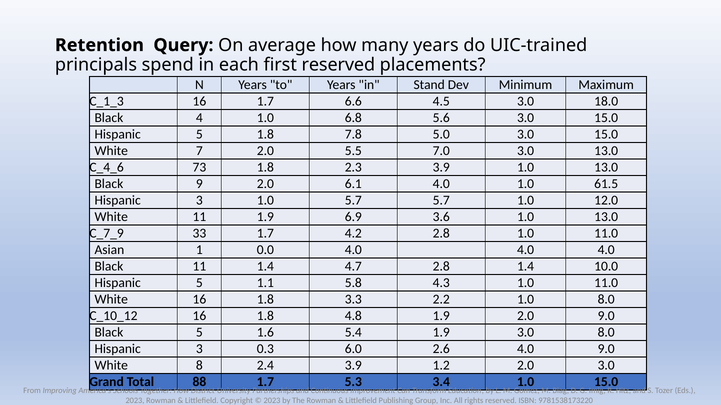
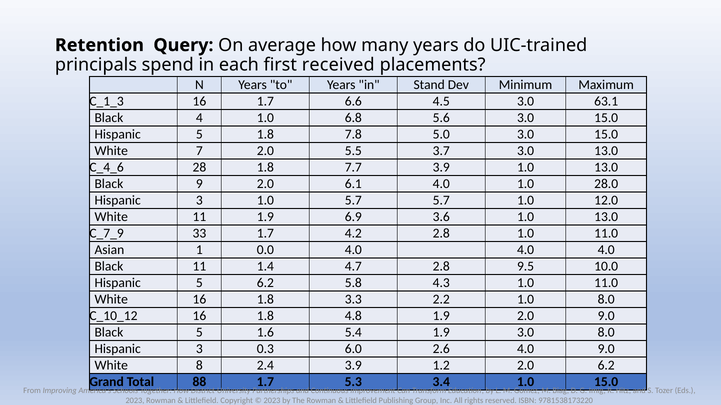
first reserved: reserved -> received
18.0: 18.0 -> 63.1
7.0: 7.0 -> 3.7
73: 73 -> 28
2.3: 2.3 -> 7.7
61.5: 61.5 -> 28.0
2.8 1.4: 1.4 -> 9.5
5 1.1: 1.1 -> 6.2
2.0 3.0: 3.0 -> 6.2
